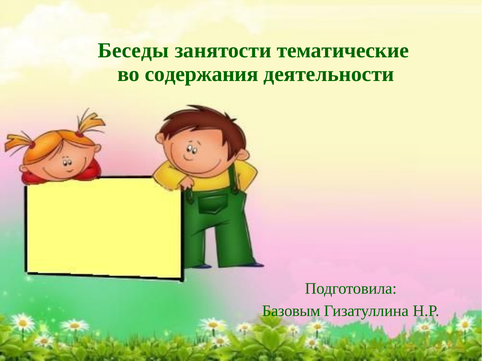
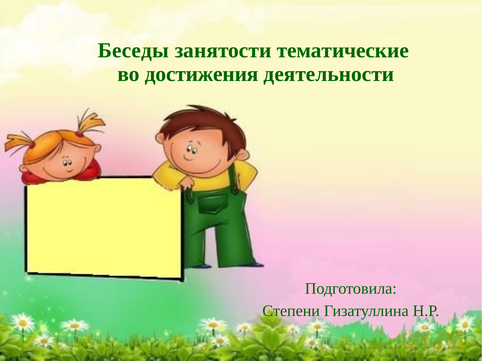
содержания: содержания -> достижения
Базовым: Базовым -> Степени
